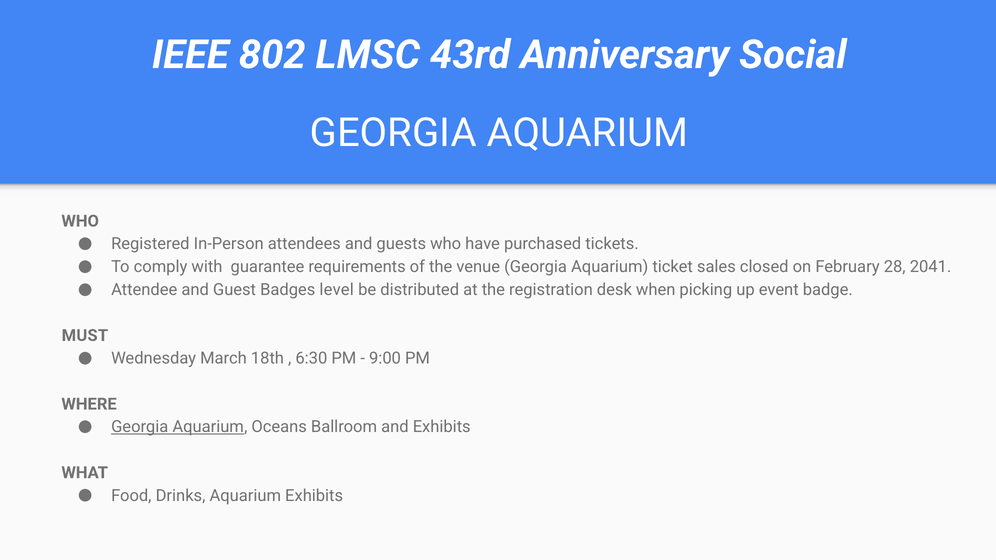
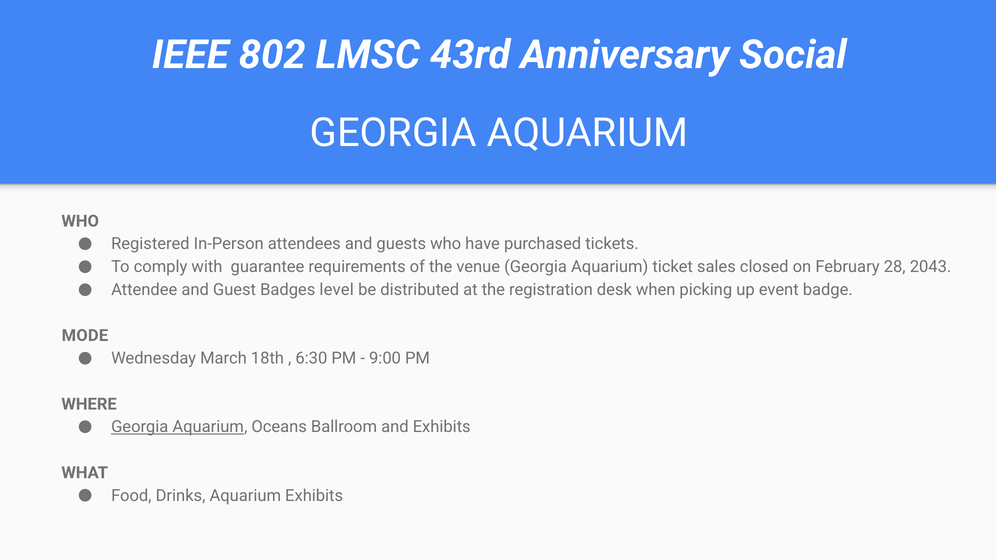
2041: 2041 -> 2043
MUST: MUST -> MODE
